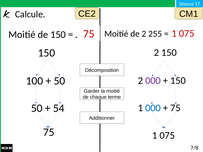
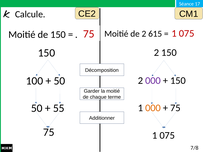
255: 255 -> 615
54: 54 -> 55
000 at (153, 108) colour: blue -> orange
